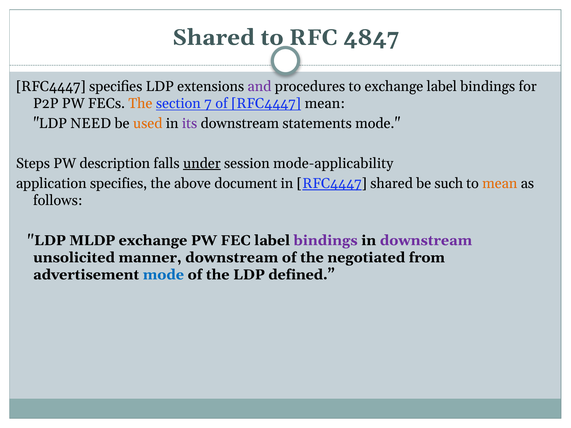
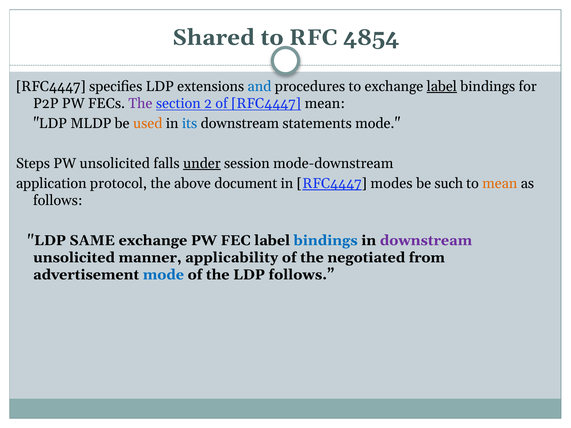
4847: 4847 -> 4854
and colour: purple -> blue
label at (442, 86) underline: none -> present
The at (140, 104) colour: orange -> purple
7: 7 -> 2
NEED: NEED -> MLDP
its colour: purple -> blue
PW description: description -> unsolicited
mode-applicability: mode-applicability -> mode-downstream
application specifies: specifies -> protocol
RFC4447 shared: shared -> modes
MLDP: MLDP -> SAME
bindings at (326, 241) colour: purple -> blue
manner downstream: downstream -> applicability
LDP defined: defined -> follows
